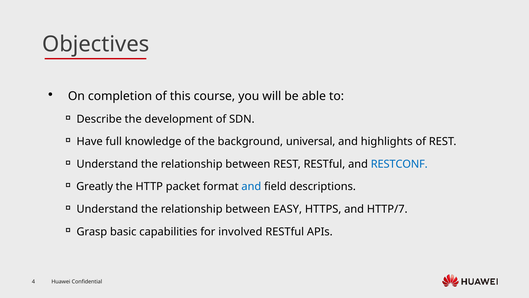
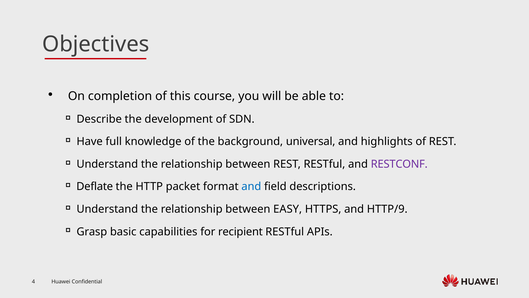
RESTCONF colour: blue -> purple
Greatly: Greatly -> Deflate
HTTP/7: HTTP/7 -> HTTP/9
involved: involved -> recipient
